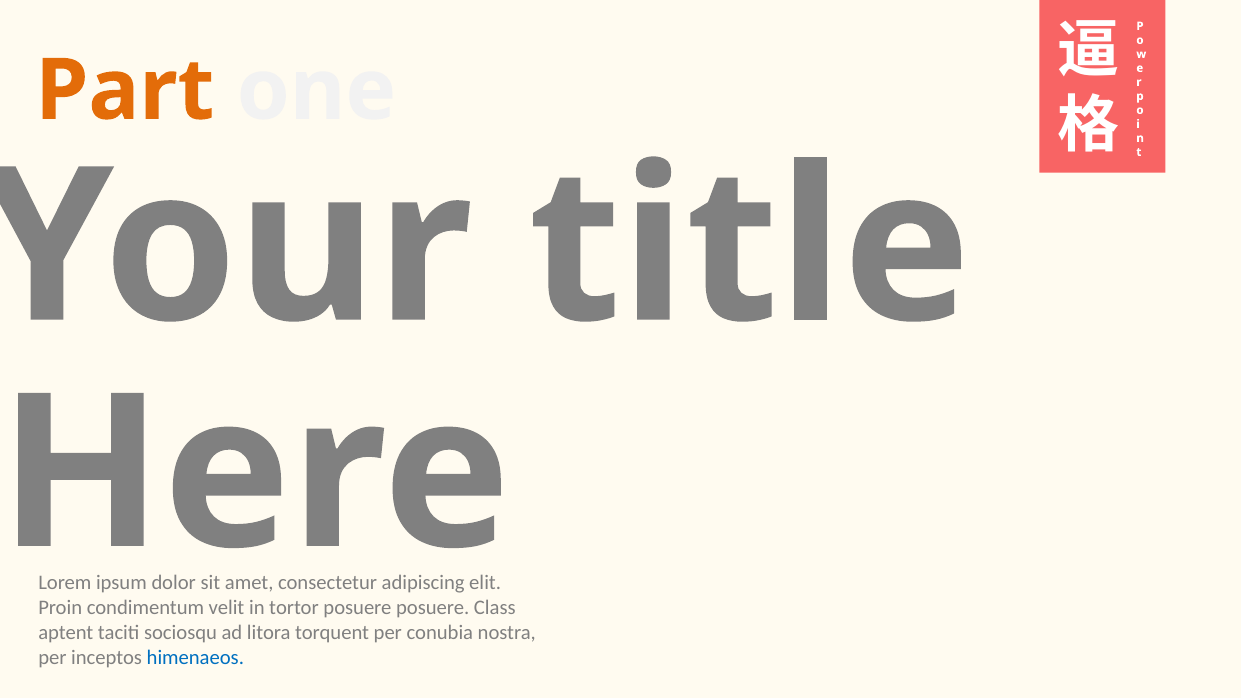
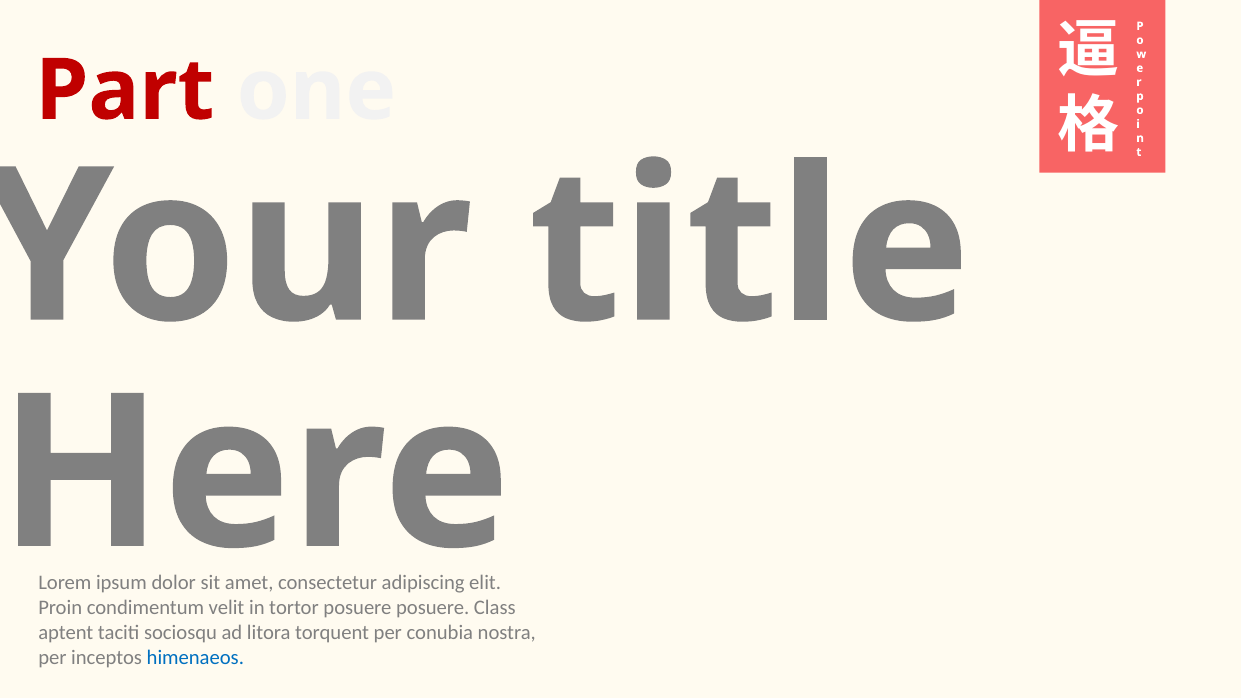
Part colour: orange -> red
